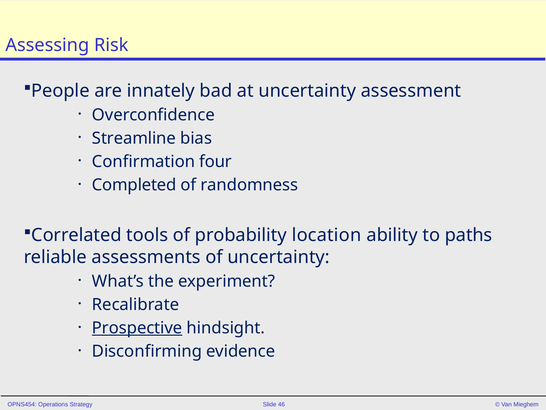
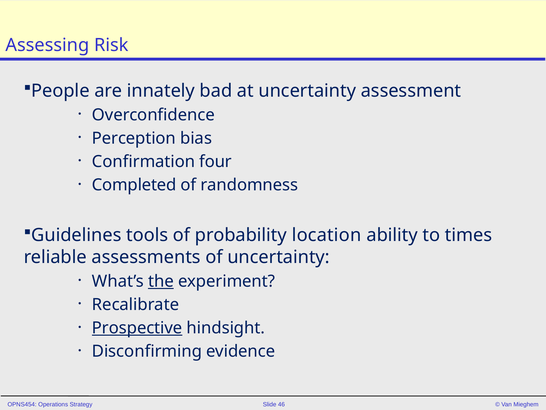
Streamline: Streamline -> Perception
Correlated: Correlated -> Guidelines
paths: paths -> times
the underline: none -> present
